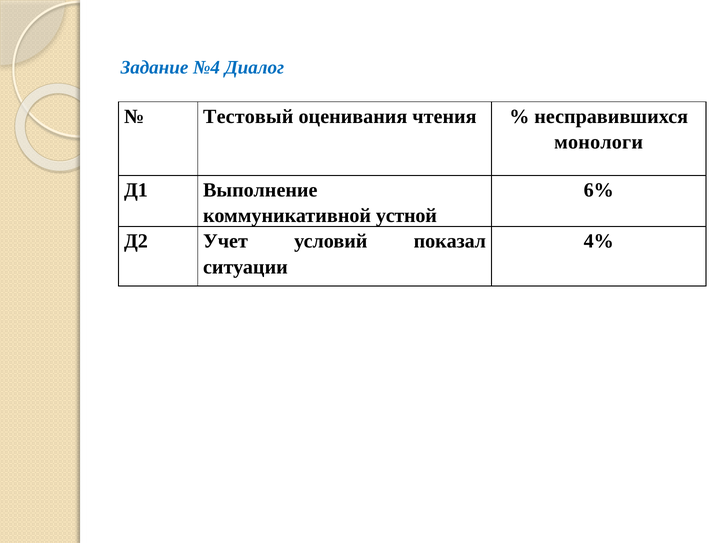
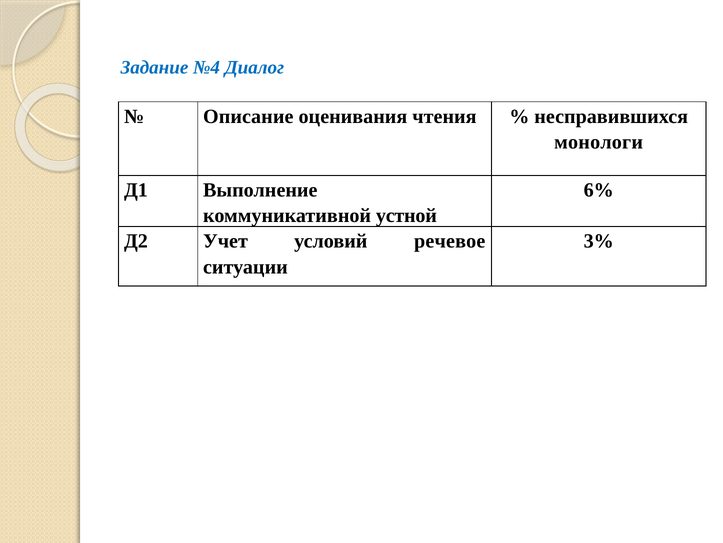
Тестовый: Тестовый -> Описание
показал: показал -> речевое
4%: 4% -> 3%
